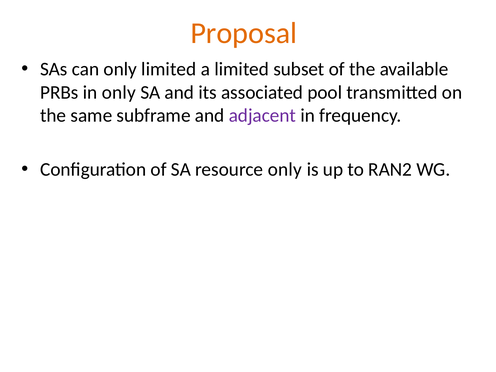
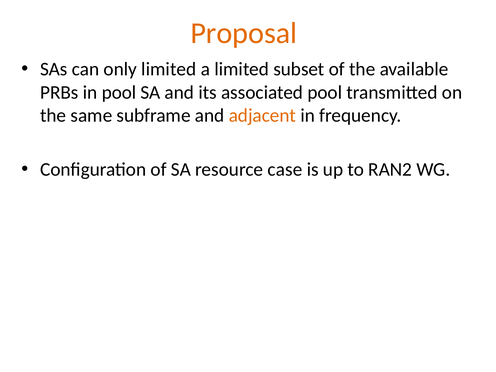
in only: only -> pool
adjacent colour: purple -> orange
resource only: only -> case
